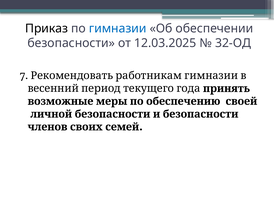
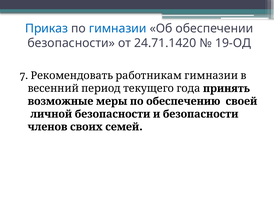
Приказ colour: black -> blue
12.03.2025: 12.03.2025 -> 24.71.1420
32-ОД: 32-ОД -> 19-ОД
